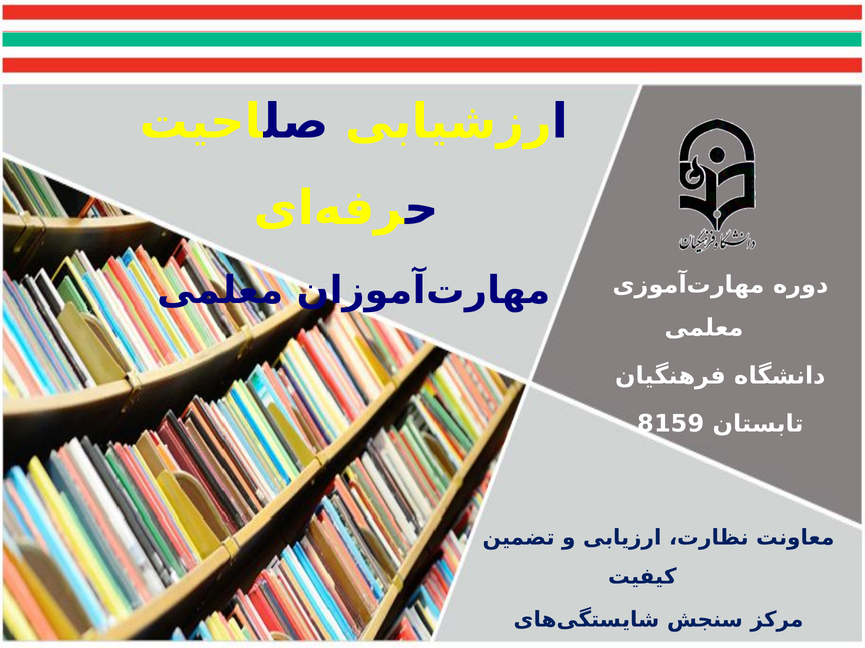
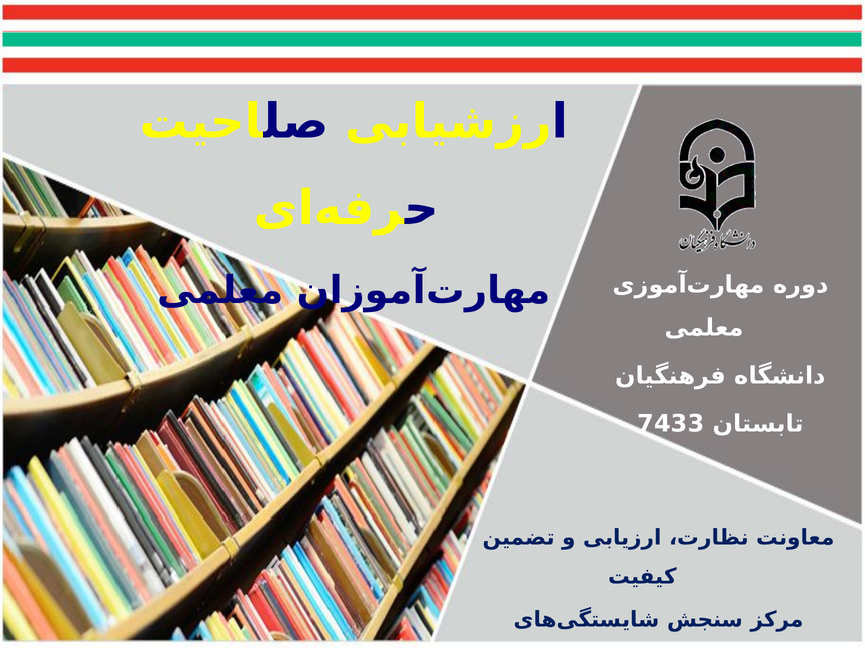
8159: 8159 -> 7433
